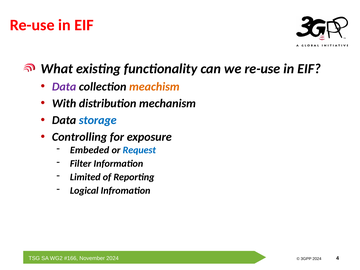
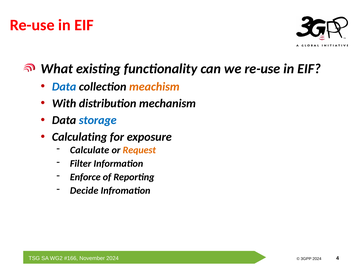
Data at (64, 87) colour: purple -> blue
Controlling: Controlling -> Calculating
Embeded: Embeded -> Calculate
Request colour: blue -> orange
Limited: Limited -> Enforce
Logical: Logical -> Decide
